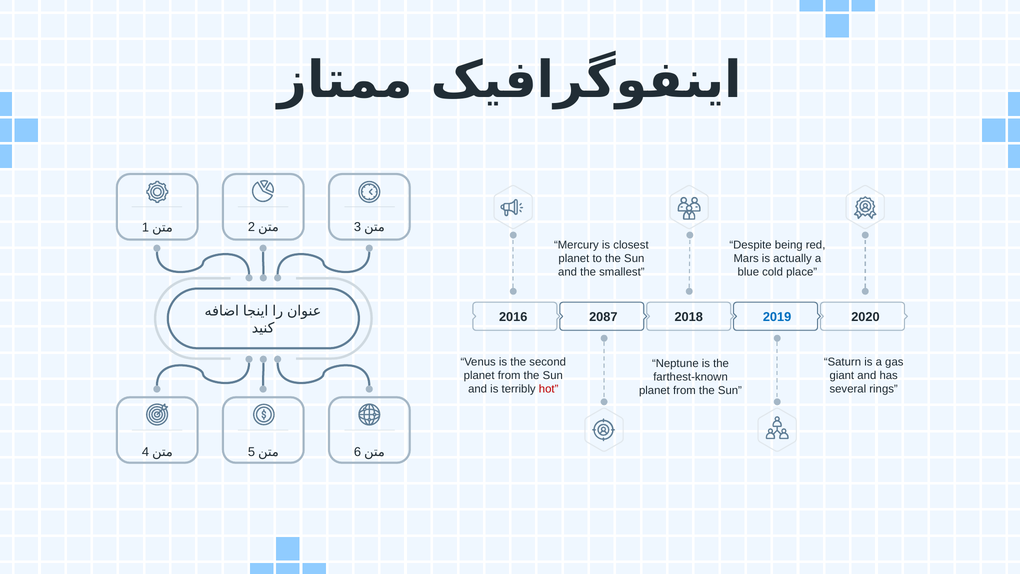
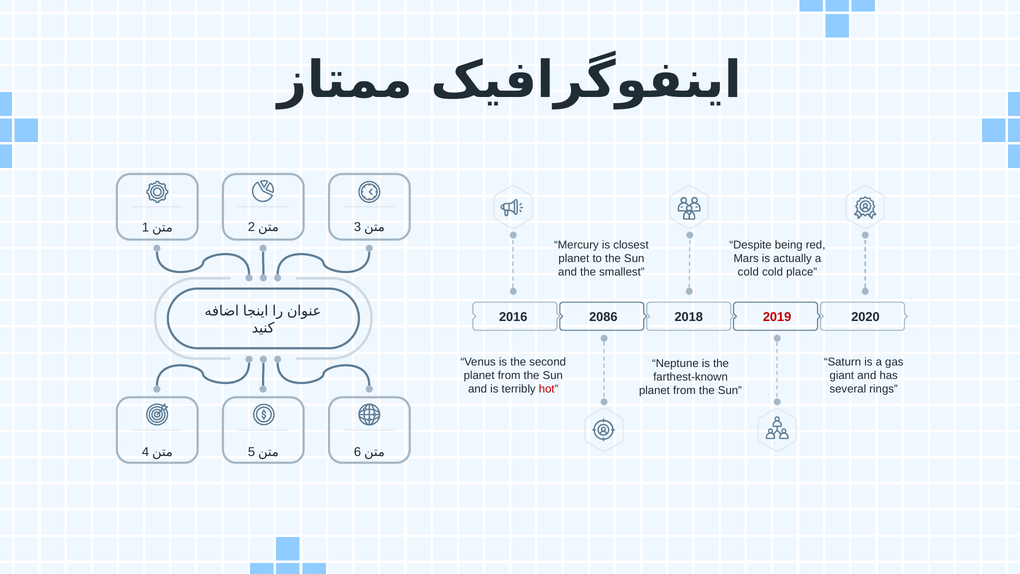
blue at (748, 272): blue -> cold
2087: 2087 -> 2086
2019 colour: blue -> red
